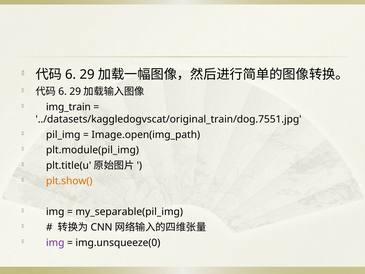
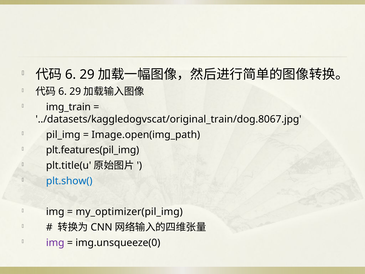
../datasets/kaggledogvscat/original_train/dog.7551.jpg: ../datasets/kaggledogvscat/original_train/dog.7551.jpg -> ../datasets/kaggledogvscat/original_train/dog.8067.jpg
plt.module(pil_img: plt.module(pil_img -> plt.features(pil_img
plt.show( colour: orange -> blue
my_separable(pil_img: my_separable(pil_img -> my_optimizer(pil_img
